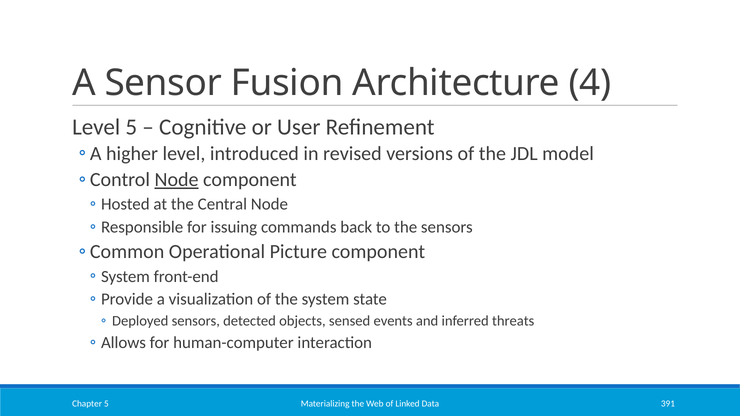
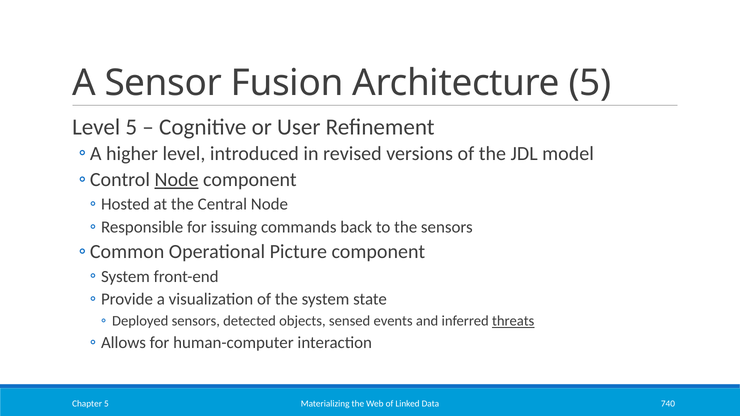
Architecture 4: 4 -> 5
threats underline: none -> present
391: 391 -> 740
